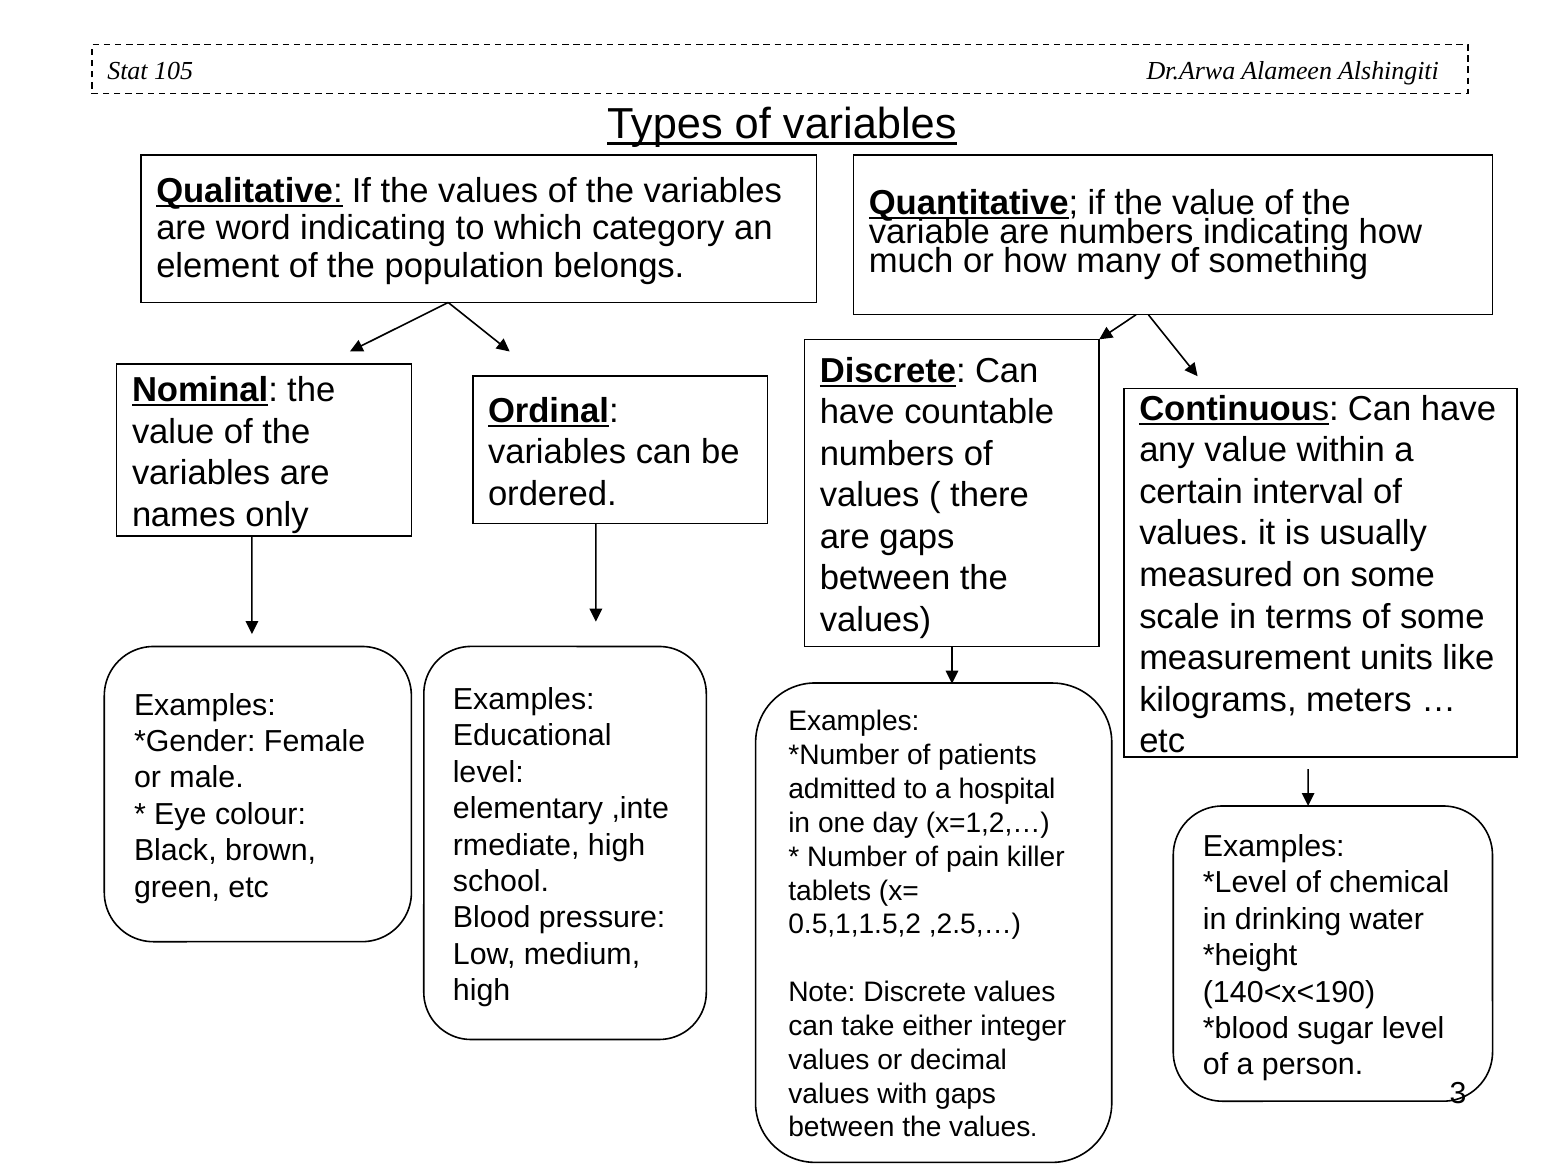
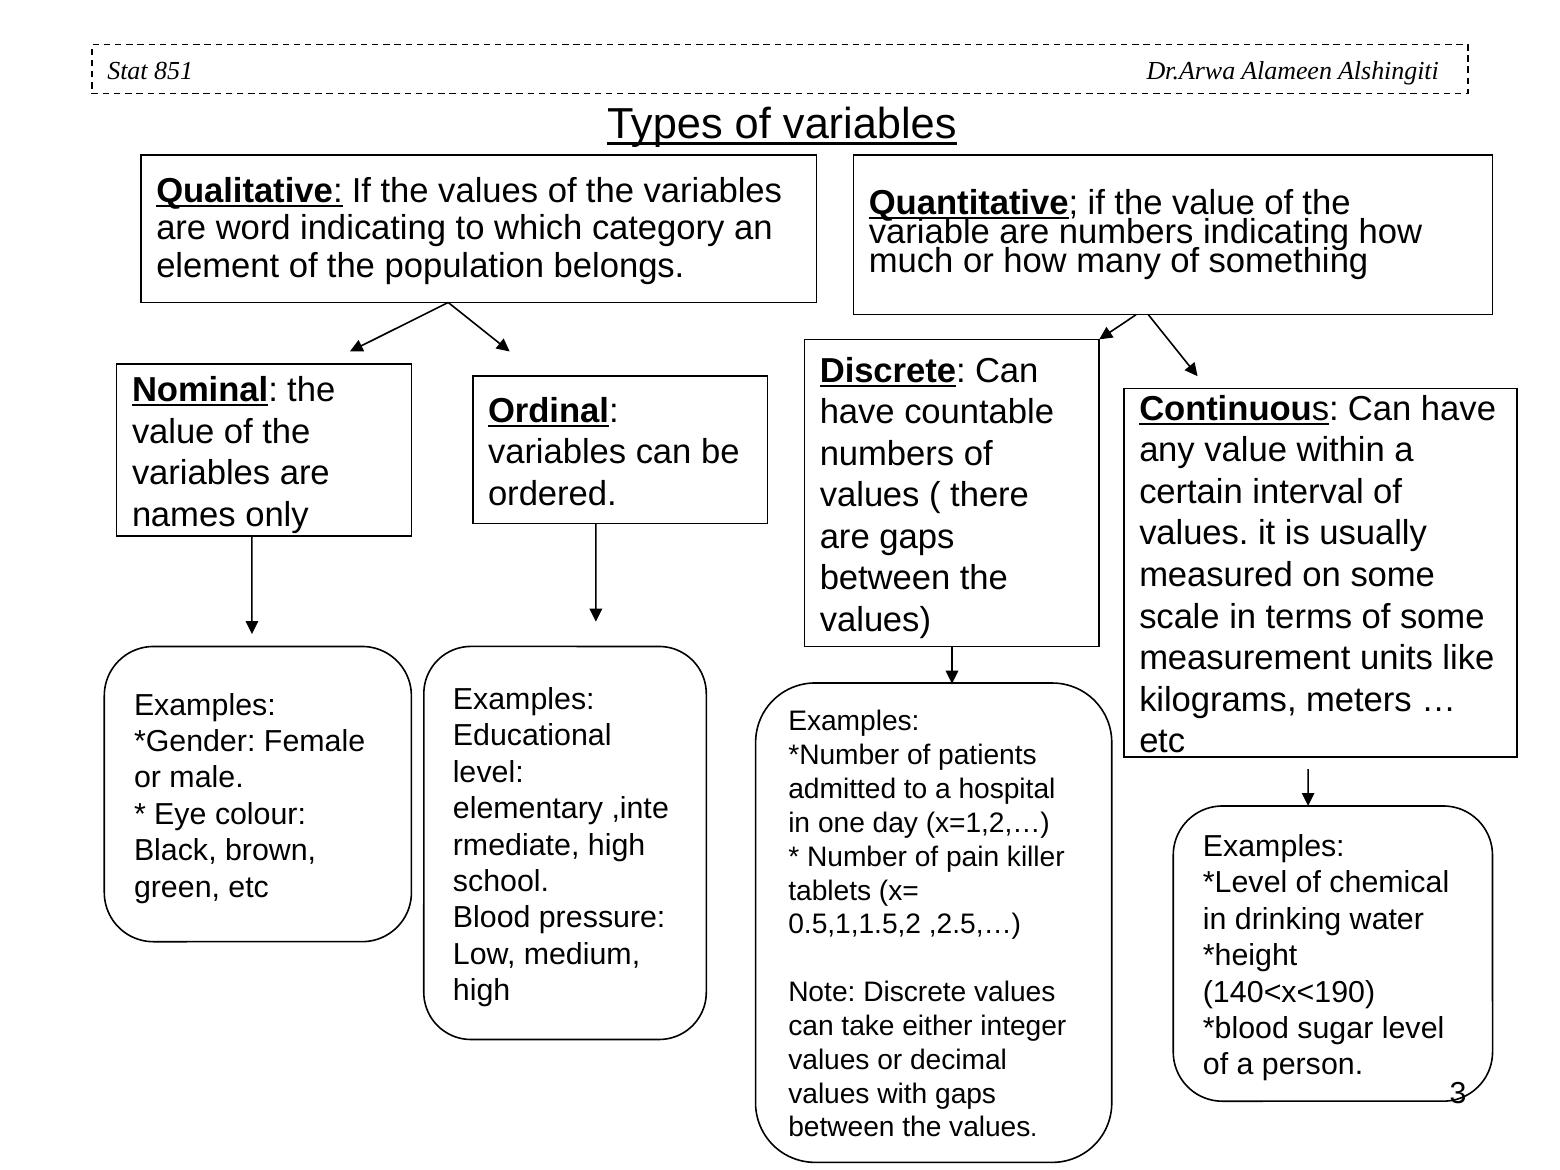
105: 105 -> 851
